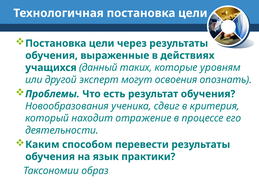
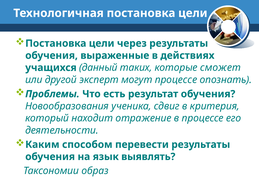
уровням: уровням -> сможет
могут освоения: освоения -> процессе
практики: практики -> выявлять
